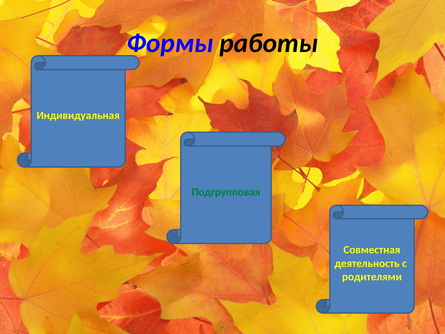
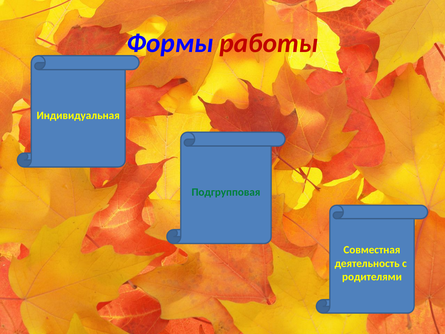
работы colour: black -> red
